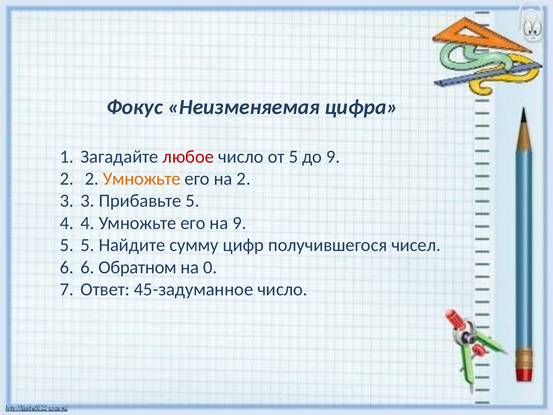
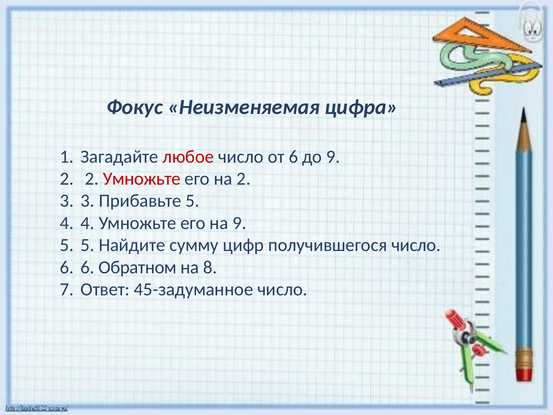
от 5: 5 -> 6
Умножьте at (142, 179) colour: orange -> red
получившегося чисел: чисел -> число
0: 0 -> 8
